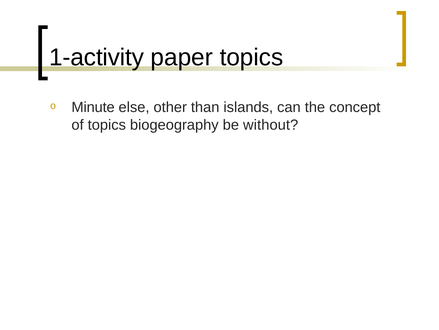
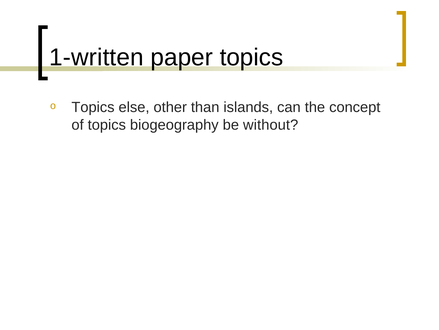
1-activity: 1-activity -> 1-written
Minute at (93, 107): Minute -> Topics
